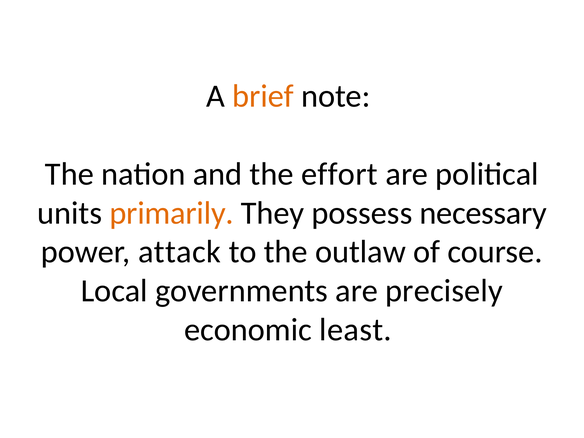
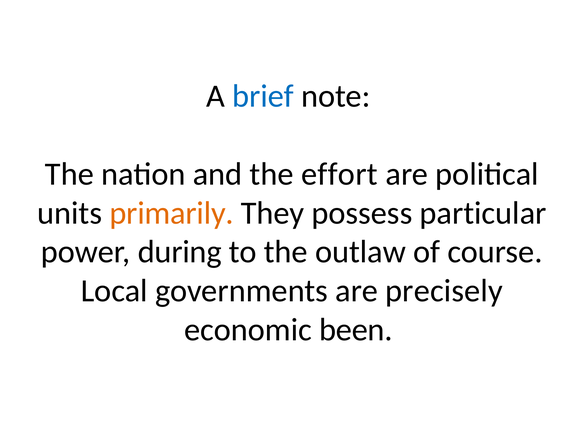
brief colour: orange -> blue
necessary: necessary -> particular
attack: attack -> during
least: least -> been
